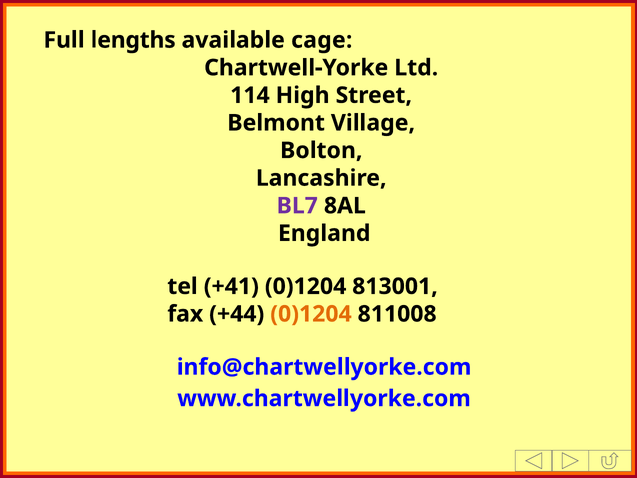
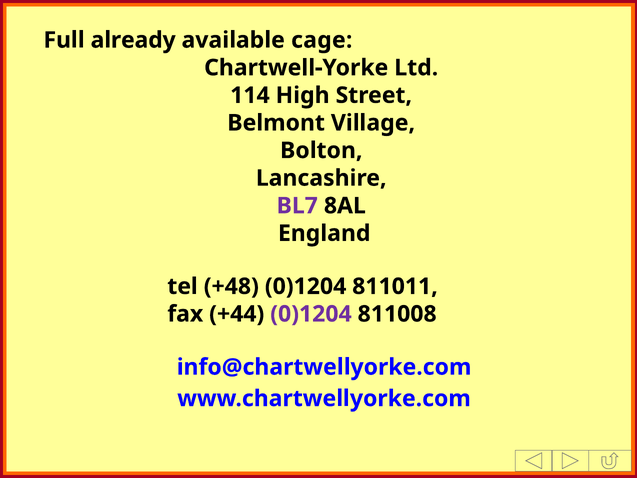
lengths: lengths -> already
+41: +41 -> +48
813001: 813001 -> 811011
0)1204 at (311, 314) colour: orange -> purple
